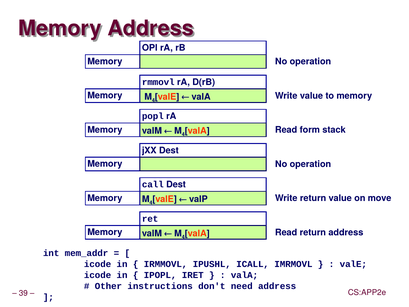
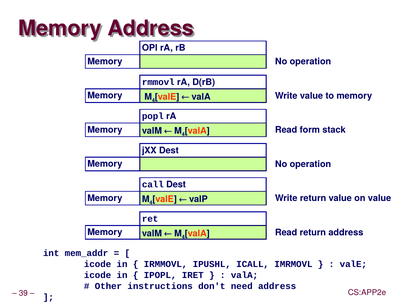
on move: move -> value
